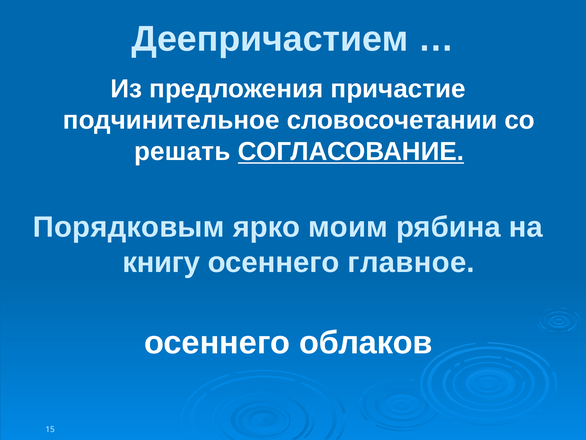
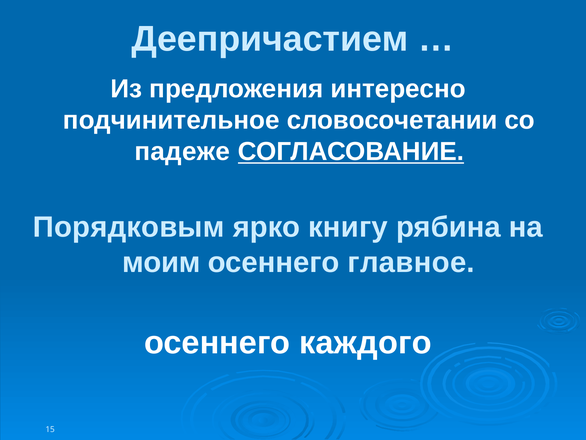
причастие: причастие -> интересно
решать: решать -> падеже
моим: моим -> книгу
книгу: книгу -> моим
облаков: облаков -> каждого
